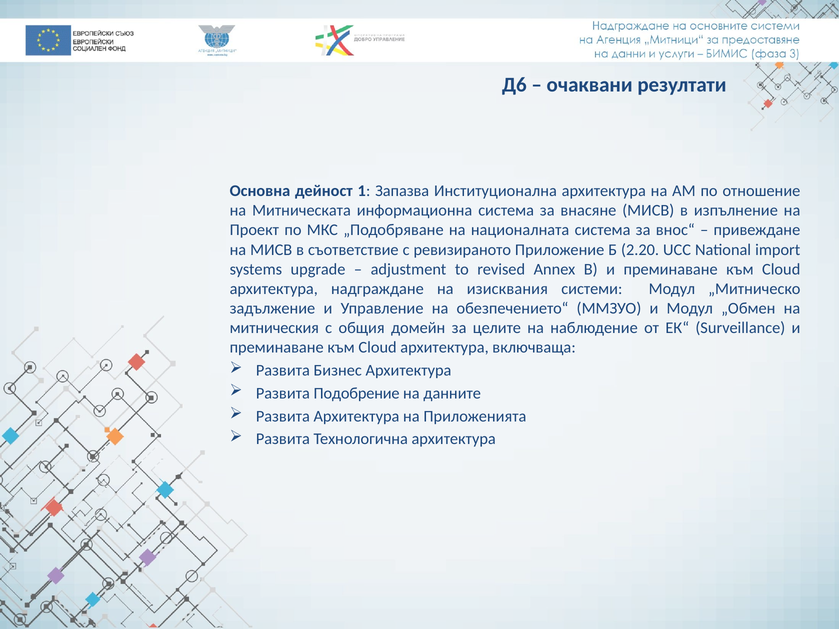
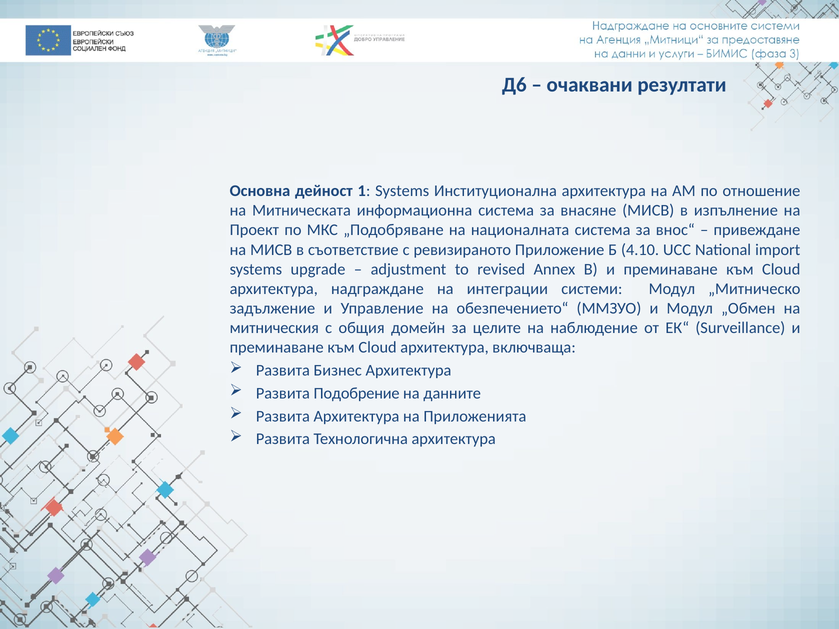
1 Запазва: Запазва -> Systems
2.20: 2.20 -> 4.10
изисквания: изисквания -> интеграции
